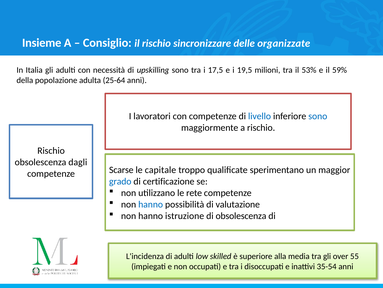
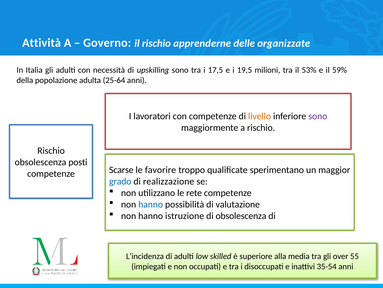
Insieme: Insieme -> Attività
Consiglio: Consiglio -> Governo
sincronizzare: sincronizzare -> apprenderne
livello colour: blue -> orange
sono at (318, 116) colour: blue -> purple
dagli: dagli -> posti
capitale: capitale -> favorire
certificazione: certificazione -> realizzazione
